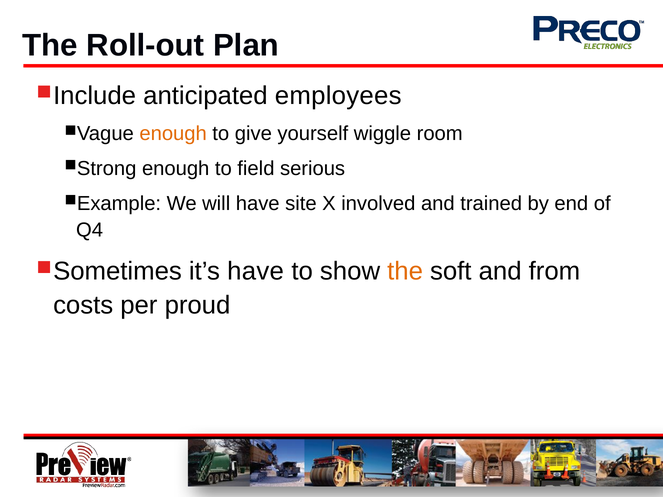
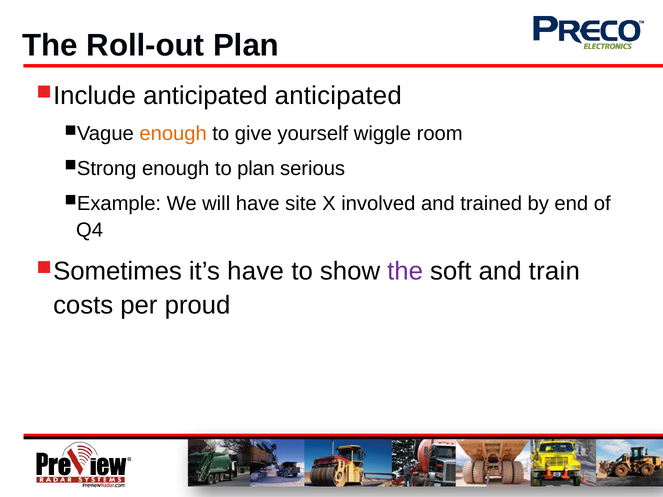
anticipated employees: employees -> anticipated
to field: field -> plan
the at (405, 272) colour: orange -> purple
from: from -> train
